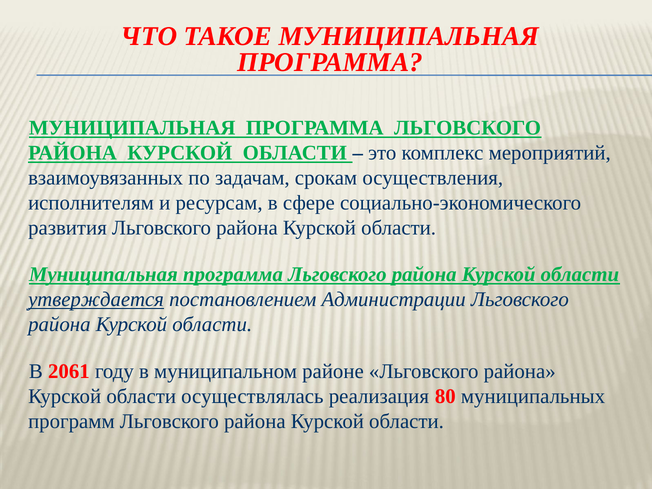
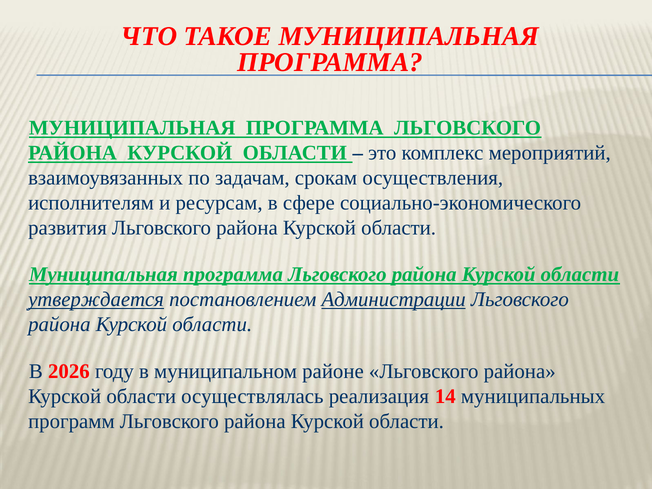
Администрации underline: none -> present
2061: 2061 -> 2026
80: 80 -> 14
